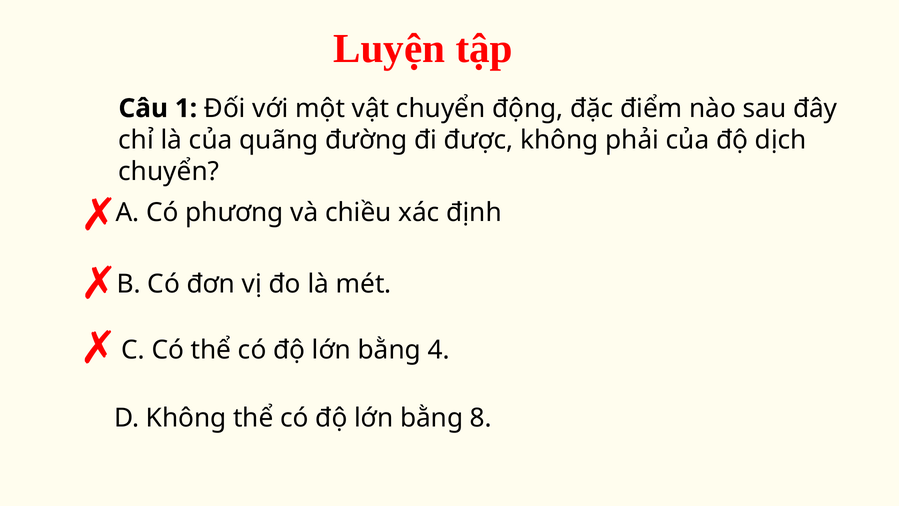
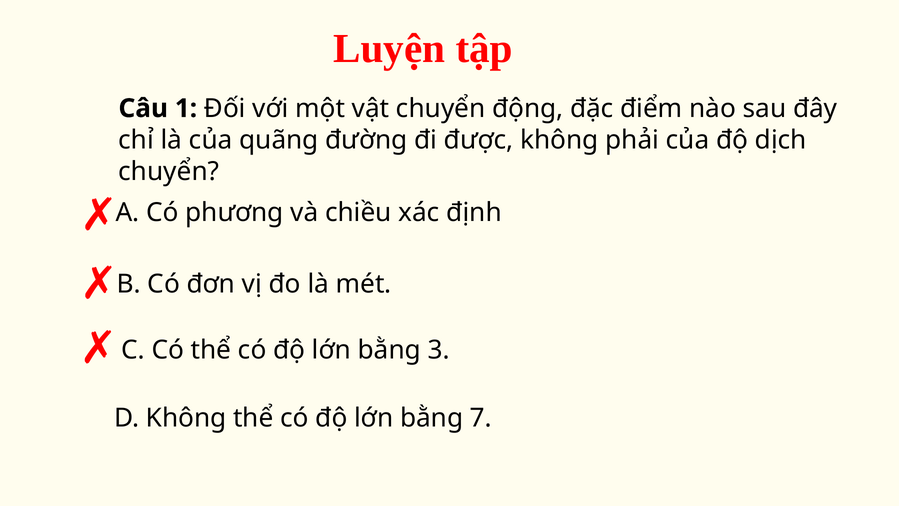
4: 4 -> 3
8: 8 -> 7
